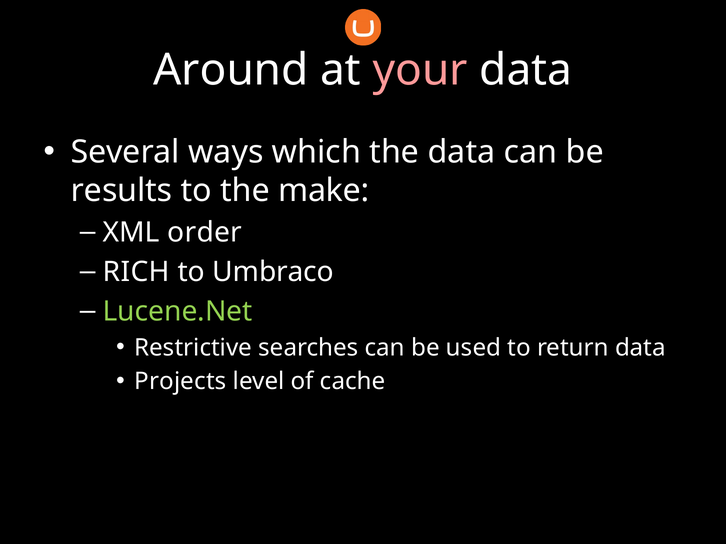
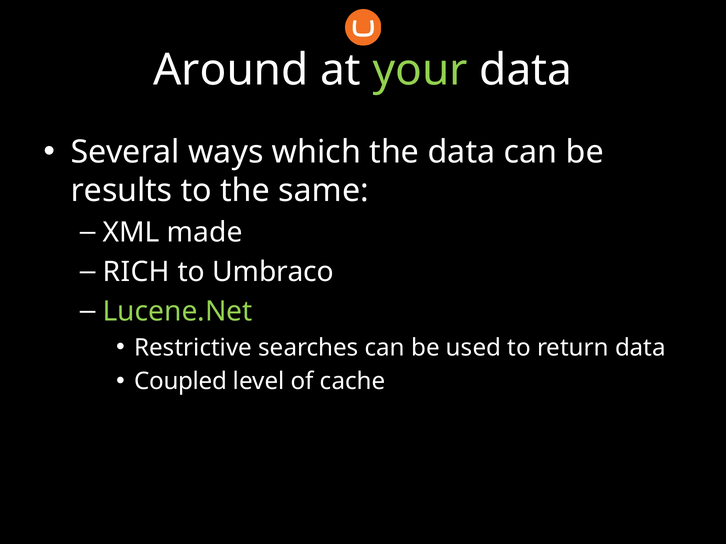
your colour: pink -> light green
make: make -> same
order: order -> made
Projects: Projects -> Coupled
